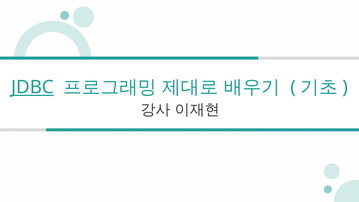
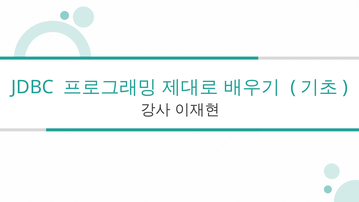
JDBC underline: present -> none
